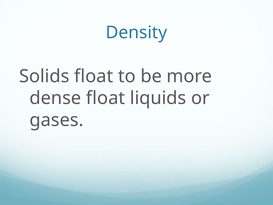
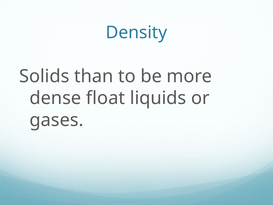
Solids float: float -> than
